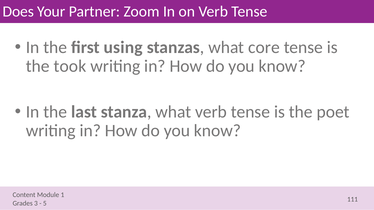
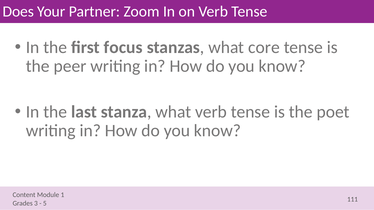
using: using -> focus
took: took -> peer
